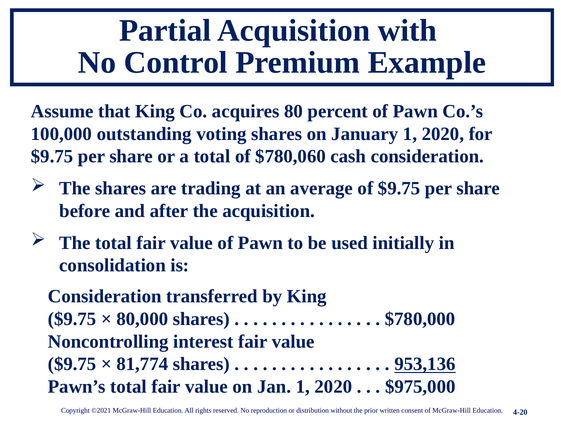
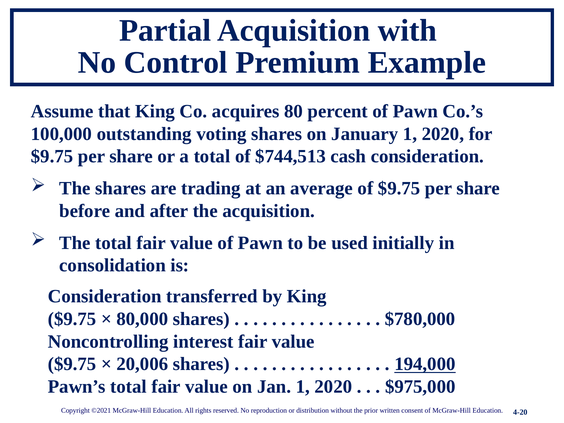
$780,060: $780,060 -> $744,513
81,774: 81,774 -> 20,006
953,136: 953,136 -> 194,000
